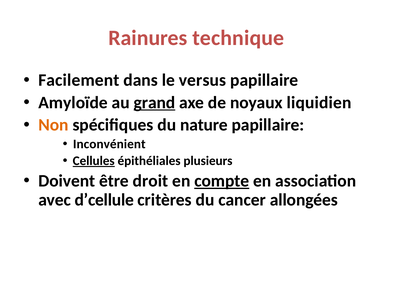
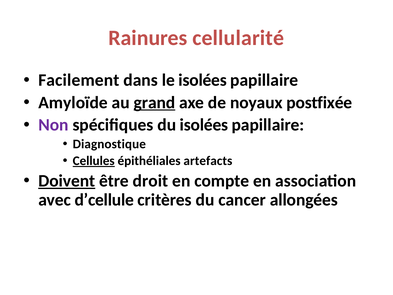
technique: technique -> cellularité
le versus: versus -> isolées
liquidien: liquidien -> postfixée
Non colour: orange -> purple
du nature: nature -> isolées
Inconvénient: Inconvénient -> Diagnostique
plusieurs: plusieurs -> artefacts
Doivent underline: none -> present
compte underline: present -> none
